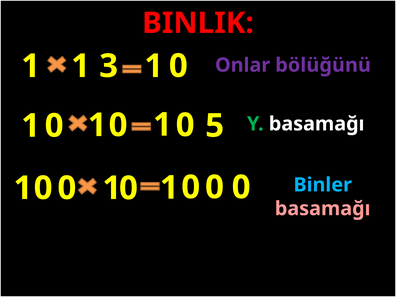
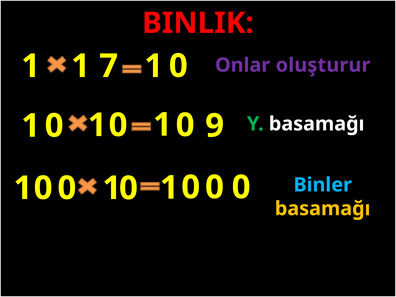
3: 3 -> 7
bölüğünü: bölüğünü -> oluşturur
5: 5 -> 9
basamağı at (323, 209) colour: pink -> yellow
